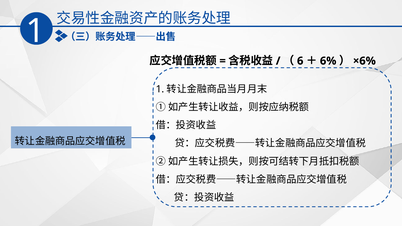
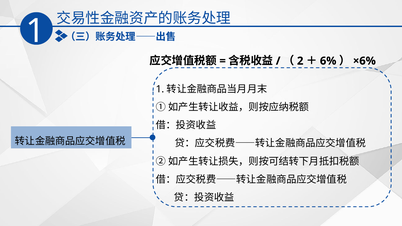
6: 6 -> 2
